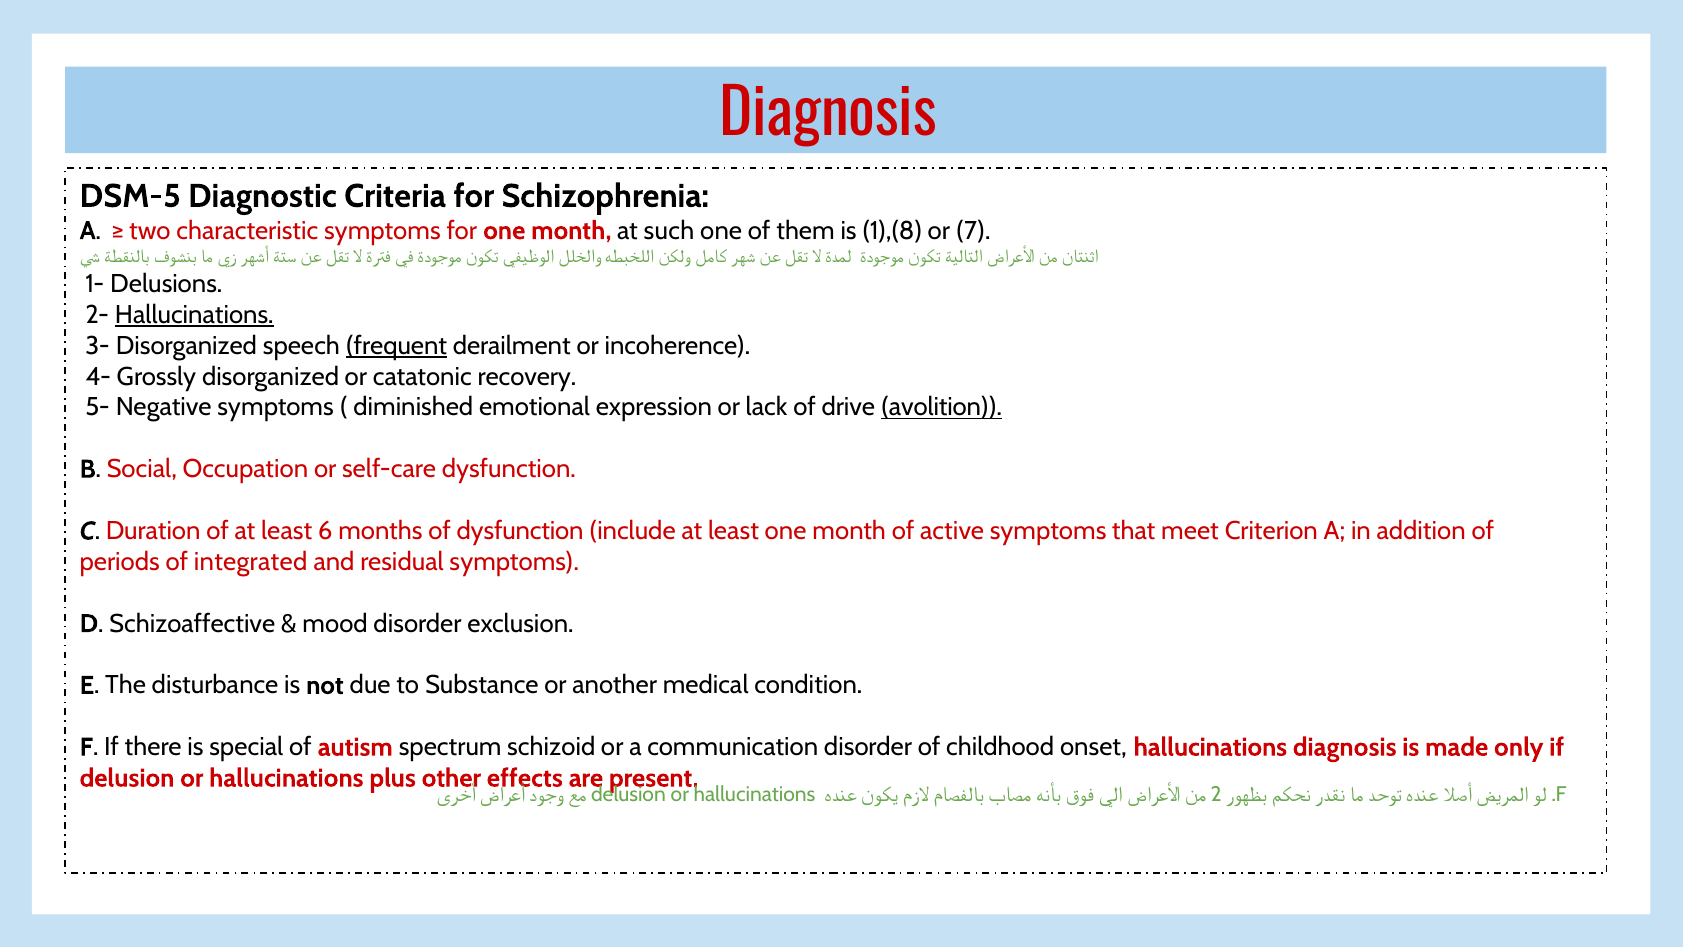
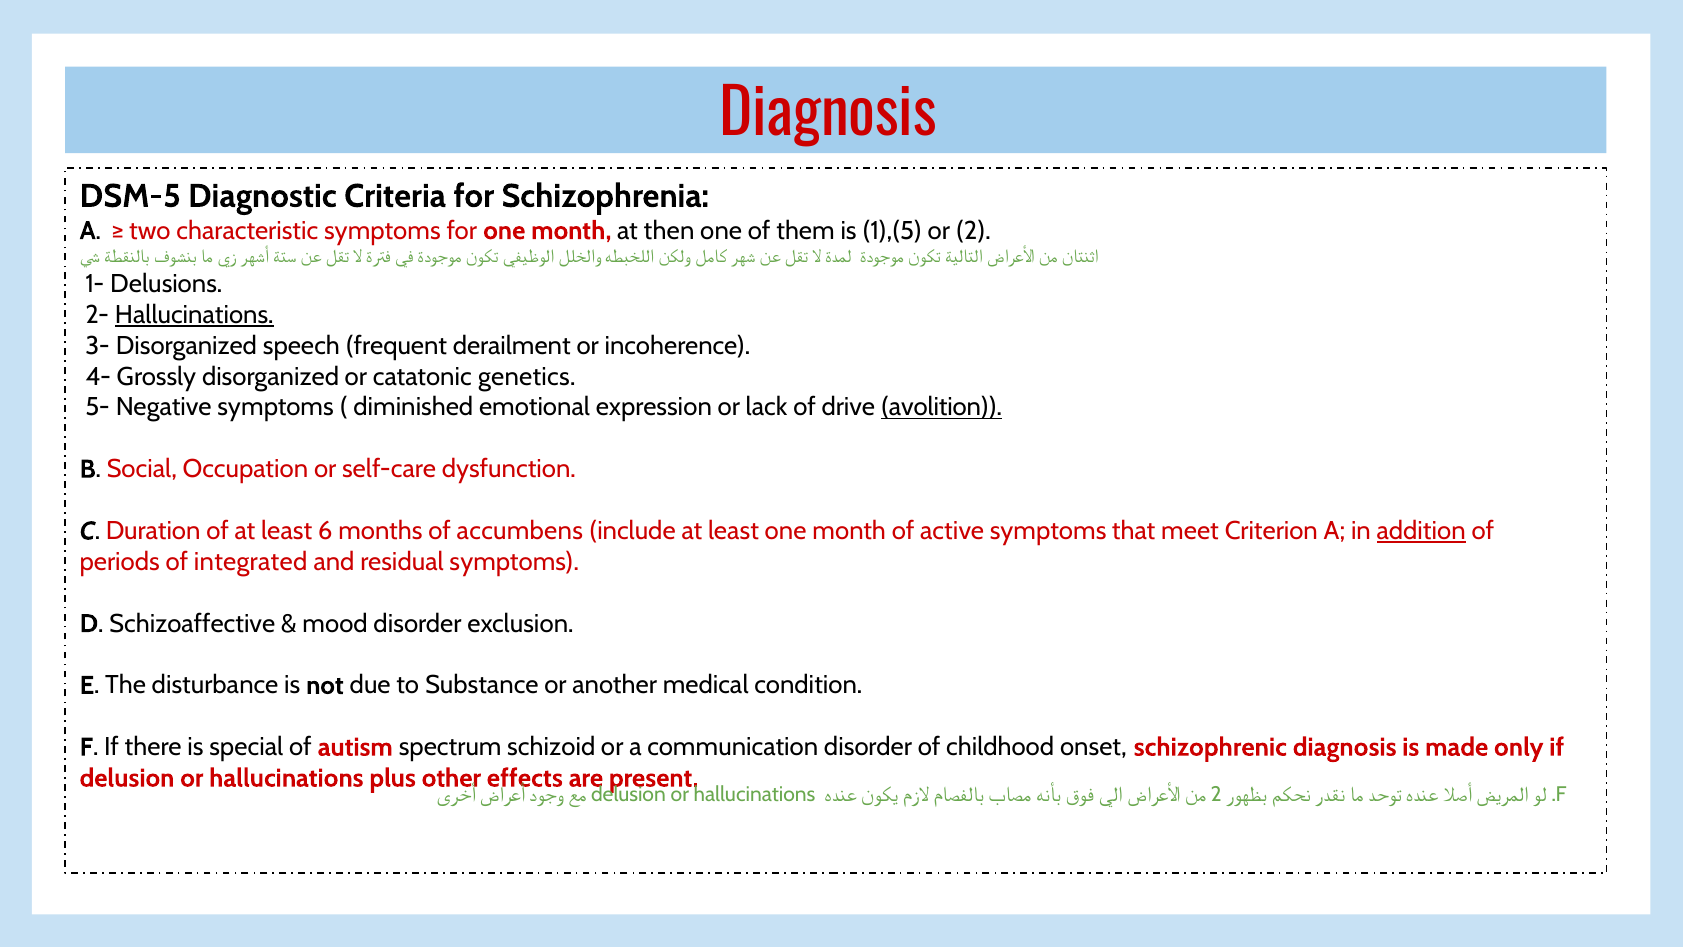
such: such -> then
1),(8: 1),(8 -> 1),(5
or 7: 7 -> 2
frequent underline: present -> none
recovery: recovery -> genetics
of dysfunction: dysfunction -> accumbens
addition underline: none -> present
onset hallucinations: hallucinations -> schizophrenic
